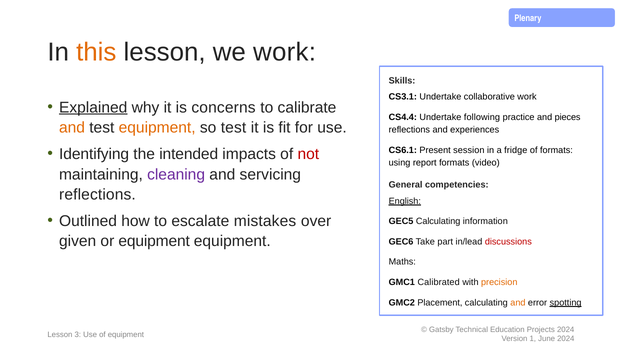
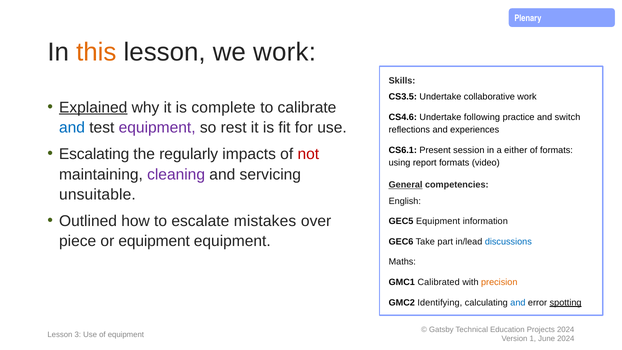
CS3.1: CS3.1 -> CS3.5
concerns: concerns -> complete
CS4.4: CS4.4 -> CS4.6
pieces: pieces -> switch
and at (72, 128) colour: orange -> blue
equipment at (157, 128) colour: orange -> purple
so test: test -> rest
fridge: fridge -> either
Identifying: Identifying -> Escalating
intended: intended -> regularly
General underline: none -> present
reflections at (97, 194): reflections -> unsuitable
English underline: present -> none
GEC5 Calculating: Calculating -> Equipment
given: given -> piece
discussions colour: red -> blue
Placement: Placement -> Identifying
and at (518, 302) colour: orange -> blue
